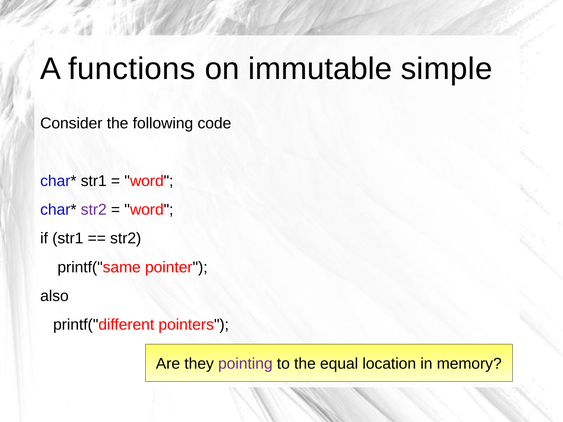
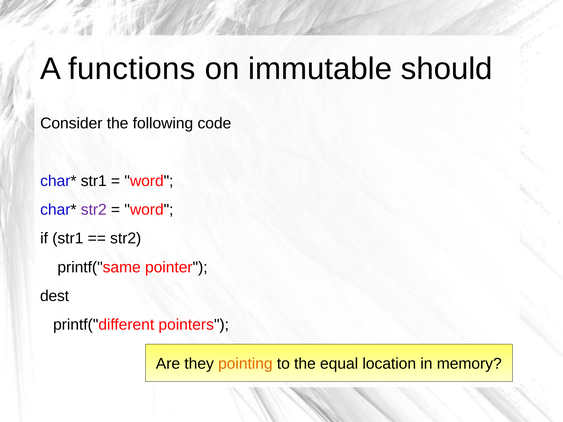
simple: simple -> should
also: also -> dest
pointing colour: purple -> orange
